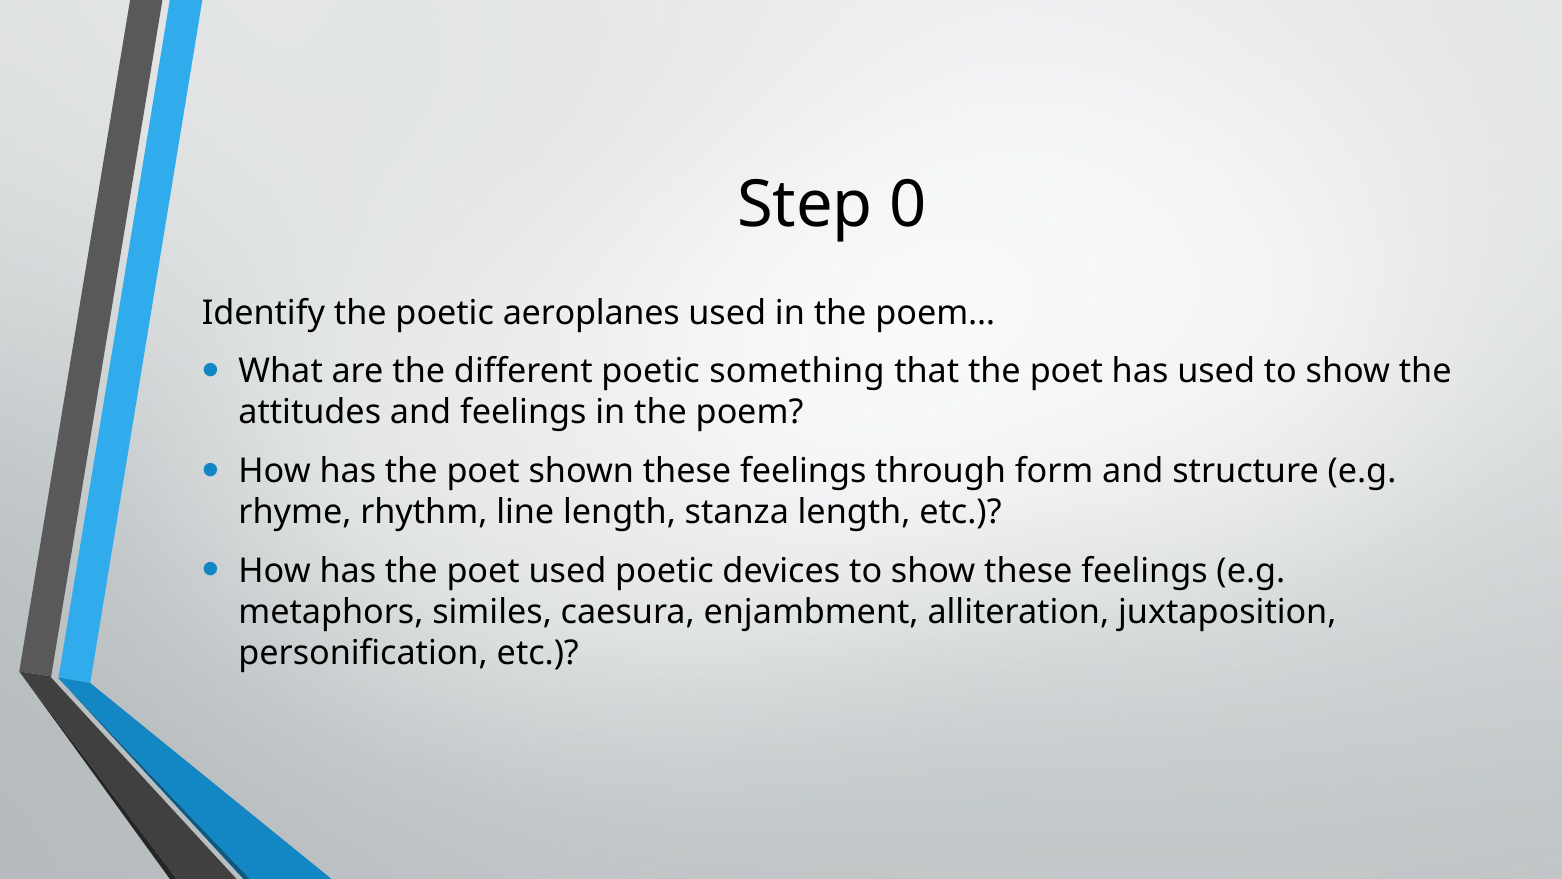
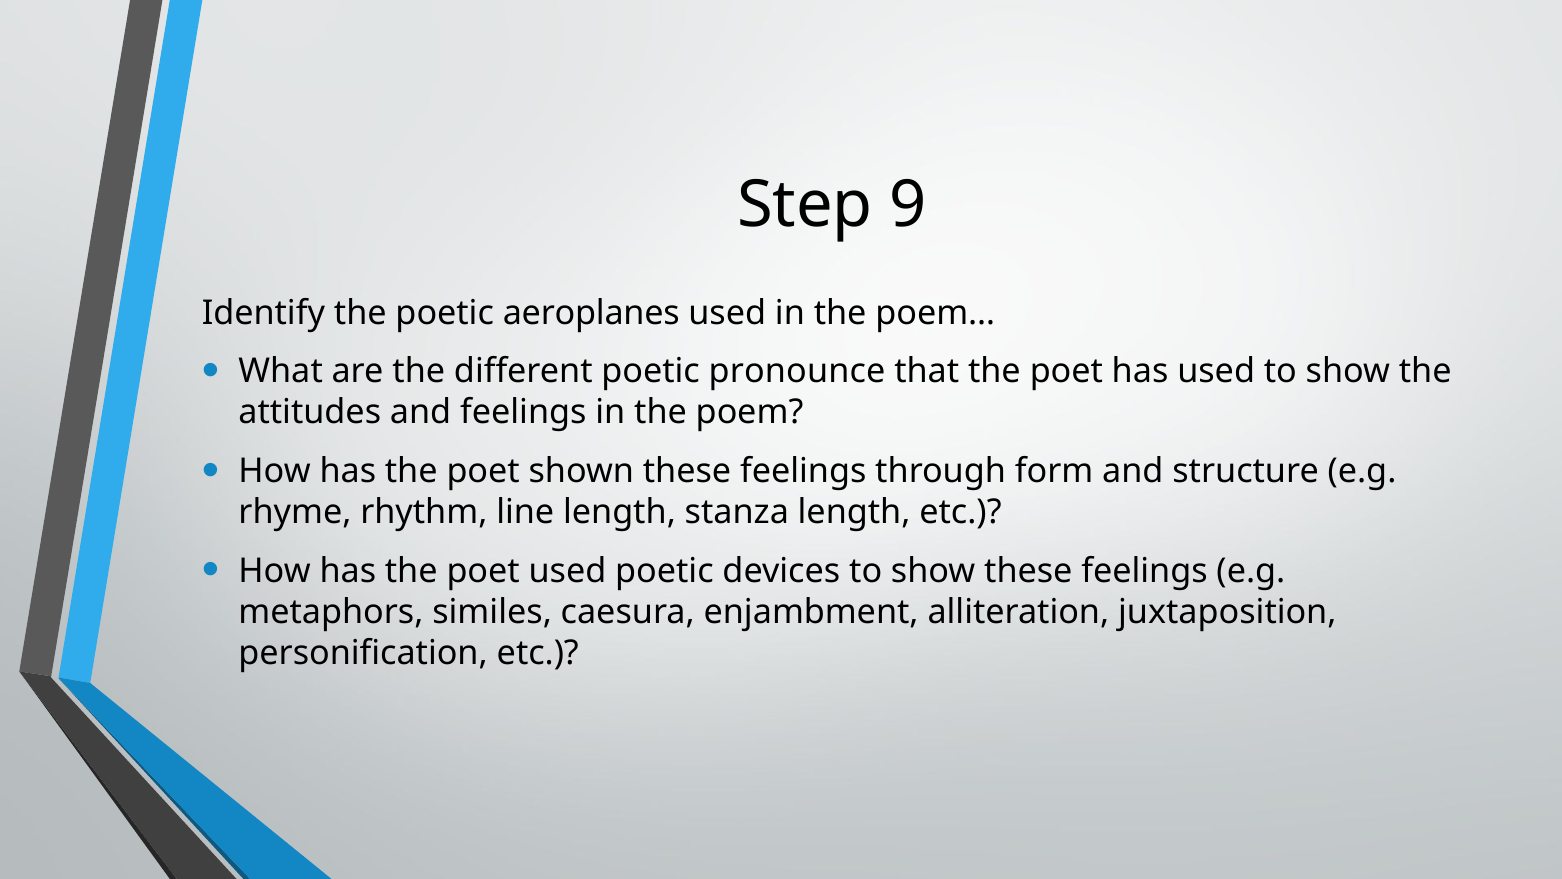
0: 0 -> 9
something: something -> pronounce
